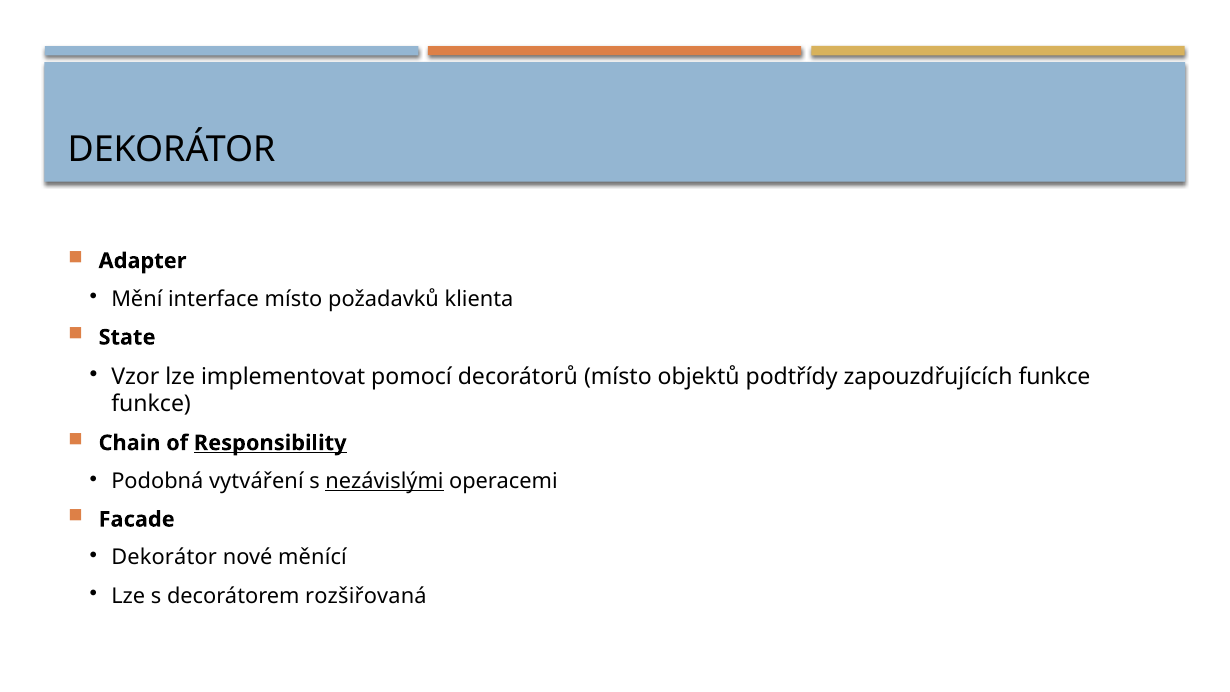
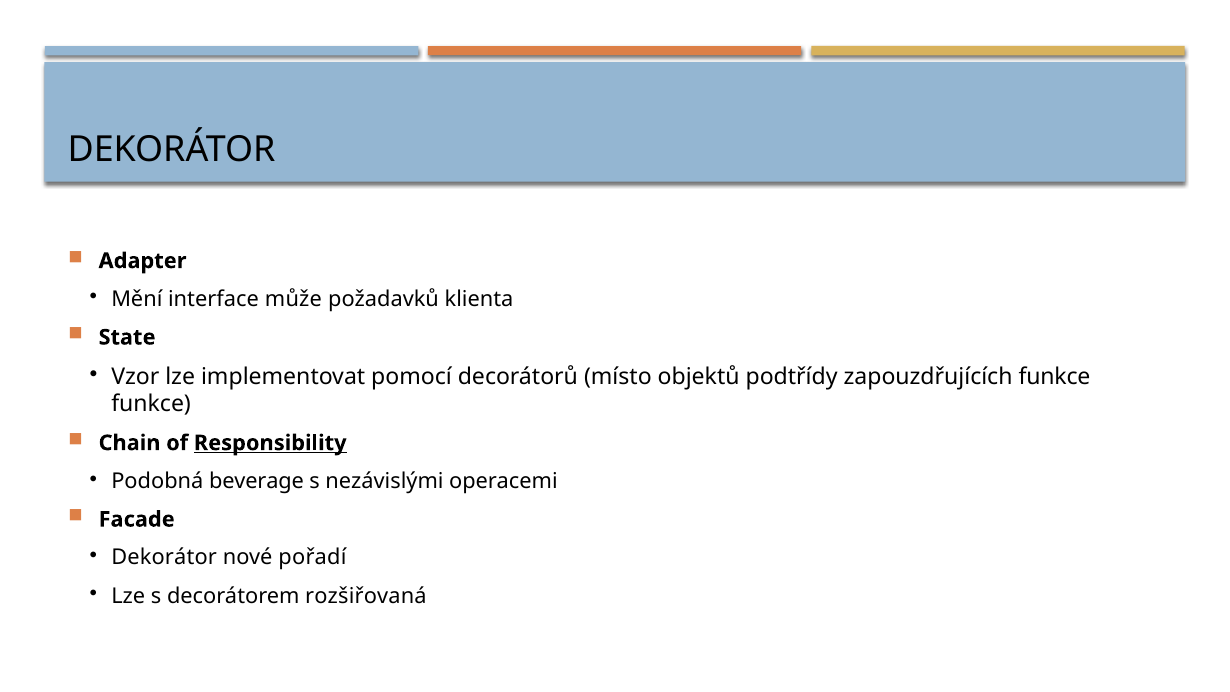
interface místo: místo -> může
vytváření: vytváření -> beverage
nezávislými underline: present -> none
měnící: měnící -> pořadí
